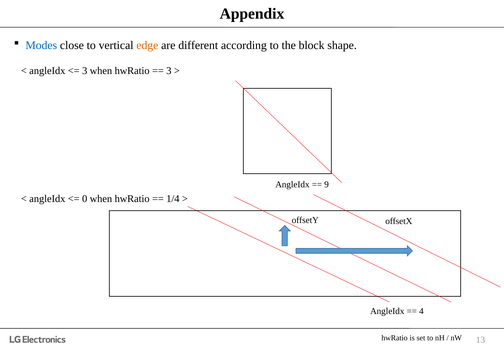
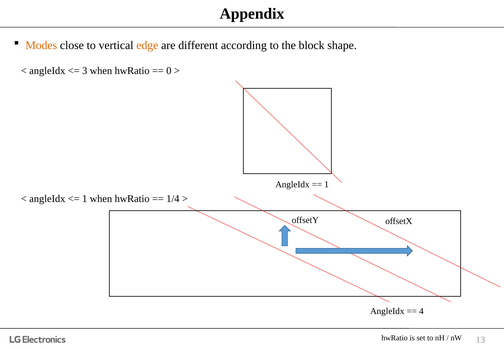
Modes colour: blue -> orange
3 at (169, 71): 3 -> 0
9 at (327, 184): 9 -> 1
0 at (85, 199): 0 -> 1
